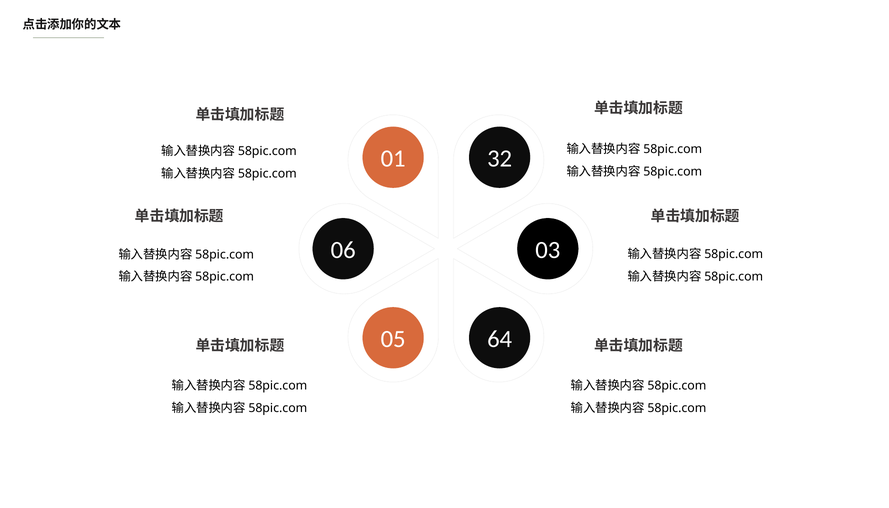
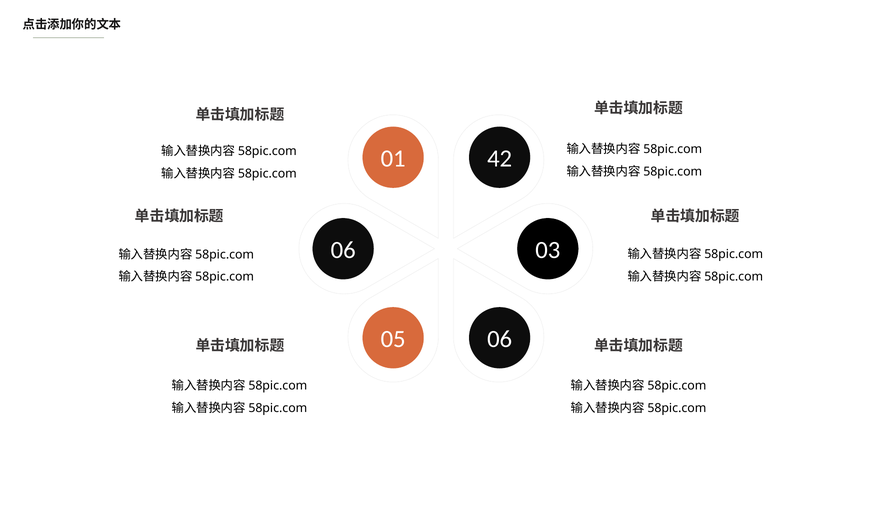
32: 32 -> 42
05 64: 64 -> 06
